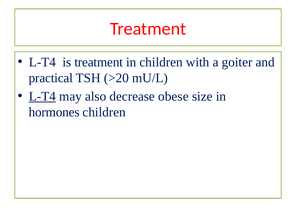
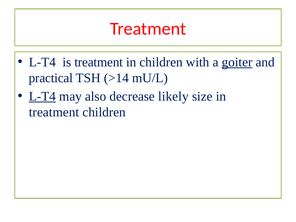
goiter underline: none -> present
>20: >20 -> >14
obese: obese -> likely
hormones at (54, 112): hormones -> treatment
